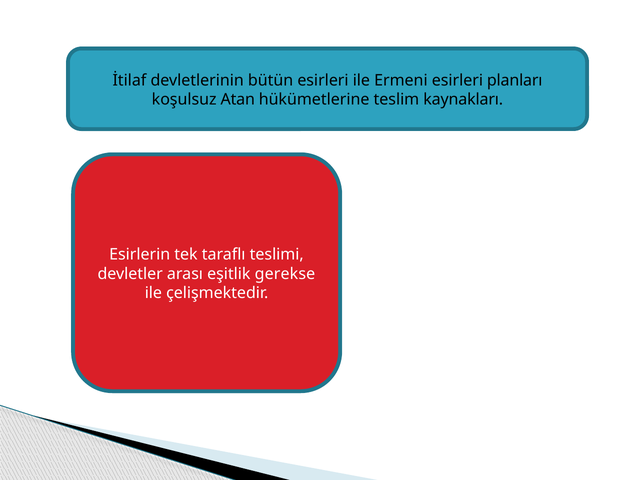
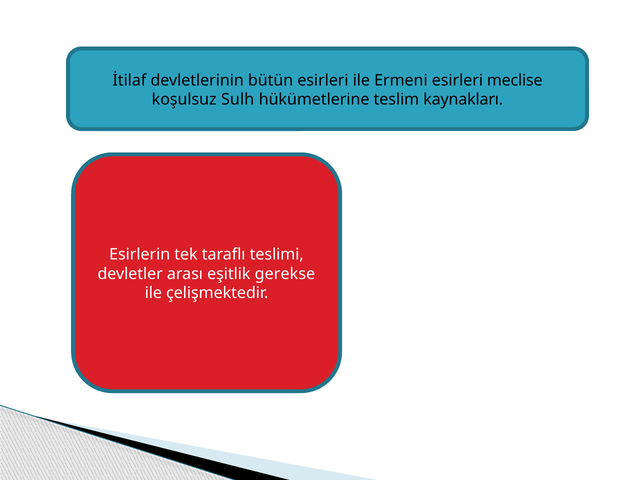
planları: planları -> meclise
Atan: Atan -> Sulh
